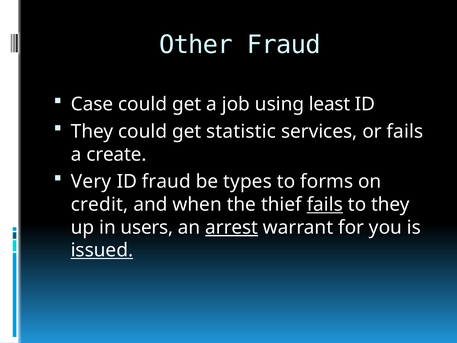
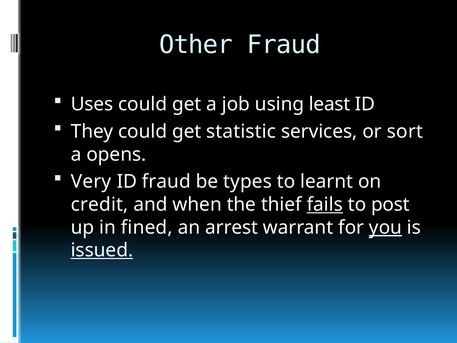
Case: Case -> Uses
or fails: fails -> sort
create: create -> opens
forms: forms -> learnt
to they: they -> post
users: users -> fined
arrest underline: present -> none
you underline: none -> present
